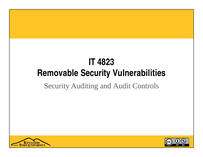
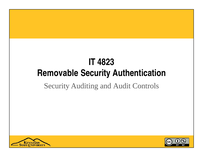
Vulnerabilities: Vulnerabilities -> Authentication
